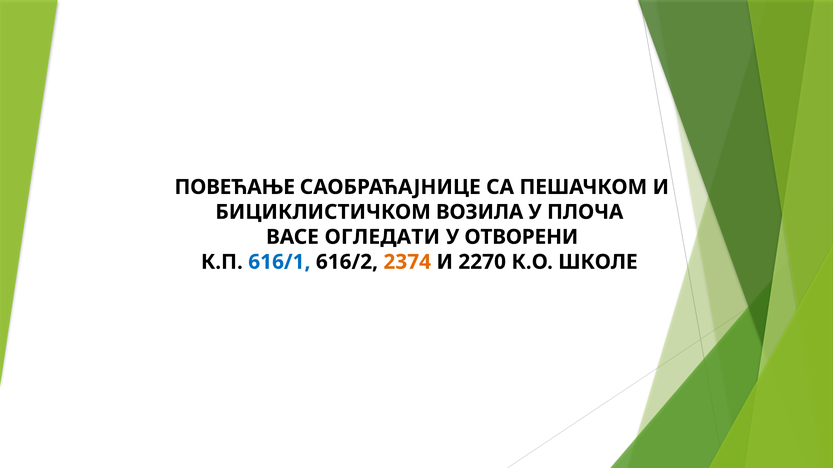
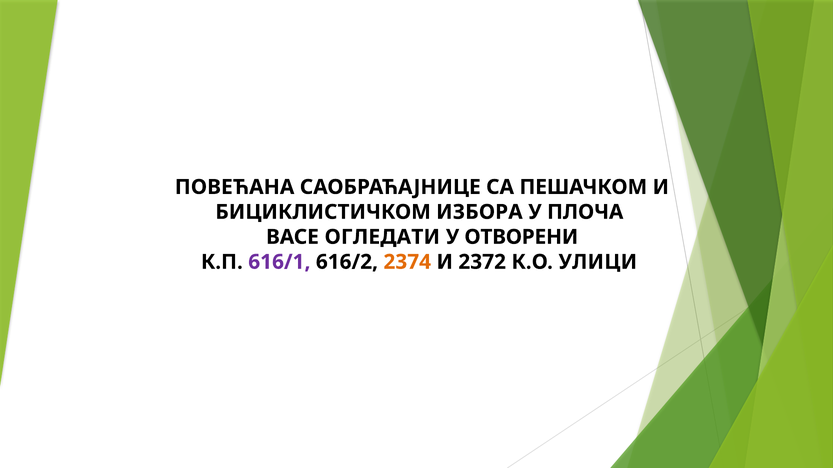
ПОВЕЋАЊЕ: ПОВЕЋАЊЕ -> ПОВЕЋАНА
ВОЗИЛА: ВОЗИЛА -> ИЗБОРА
616/1 colour: blue -> purple
2270: 2270 -> 2372
ШКОЛЕ: ШКОЛЕ -> УЛИЦИ
